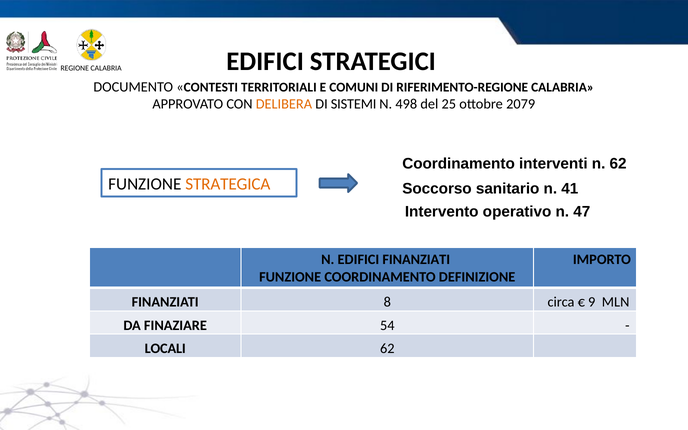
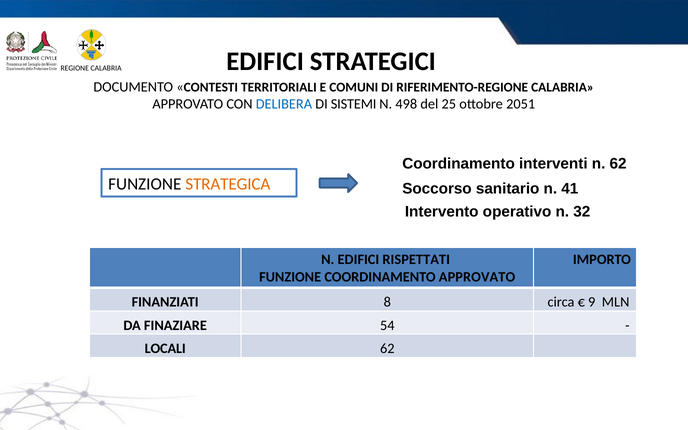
DELIBERA colour: orange -> blue
2079: 2079 -> 2051
47: 47 -> 32
EDIFICI FINANZIATI: FINANZIATI -> RISPETTATI
COORDINAMENTO DEFINIZIONE: DEFINIZIONE -> APPROVATO
